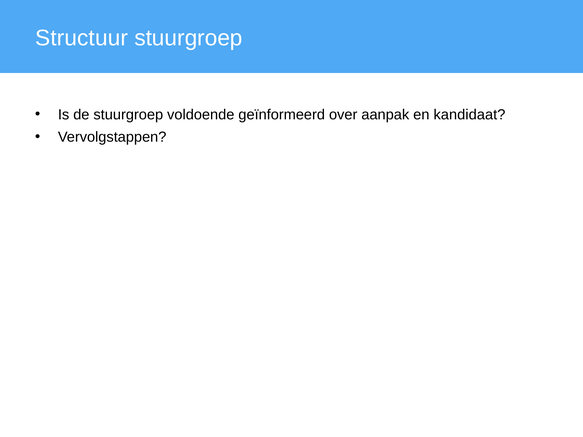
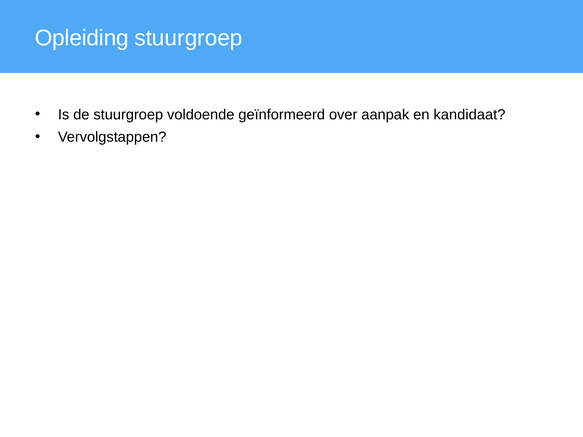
Structuur: Structuur -> Opleiding
